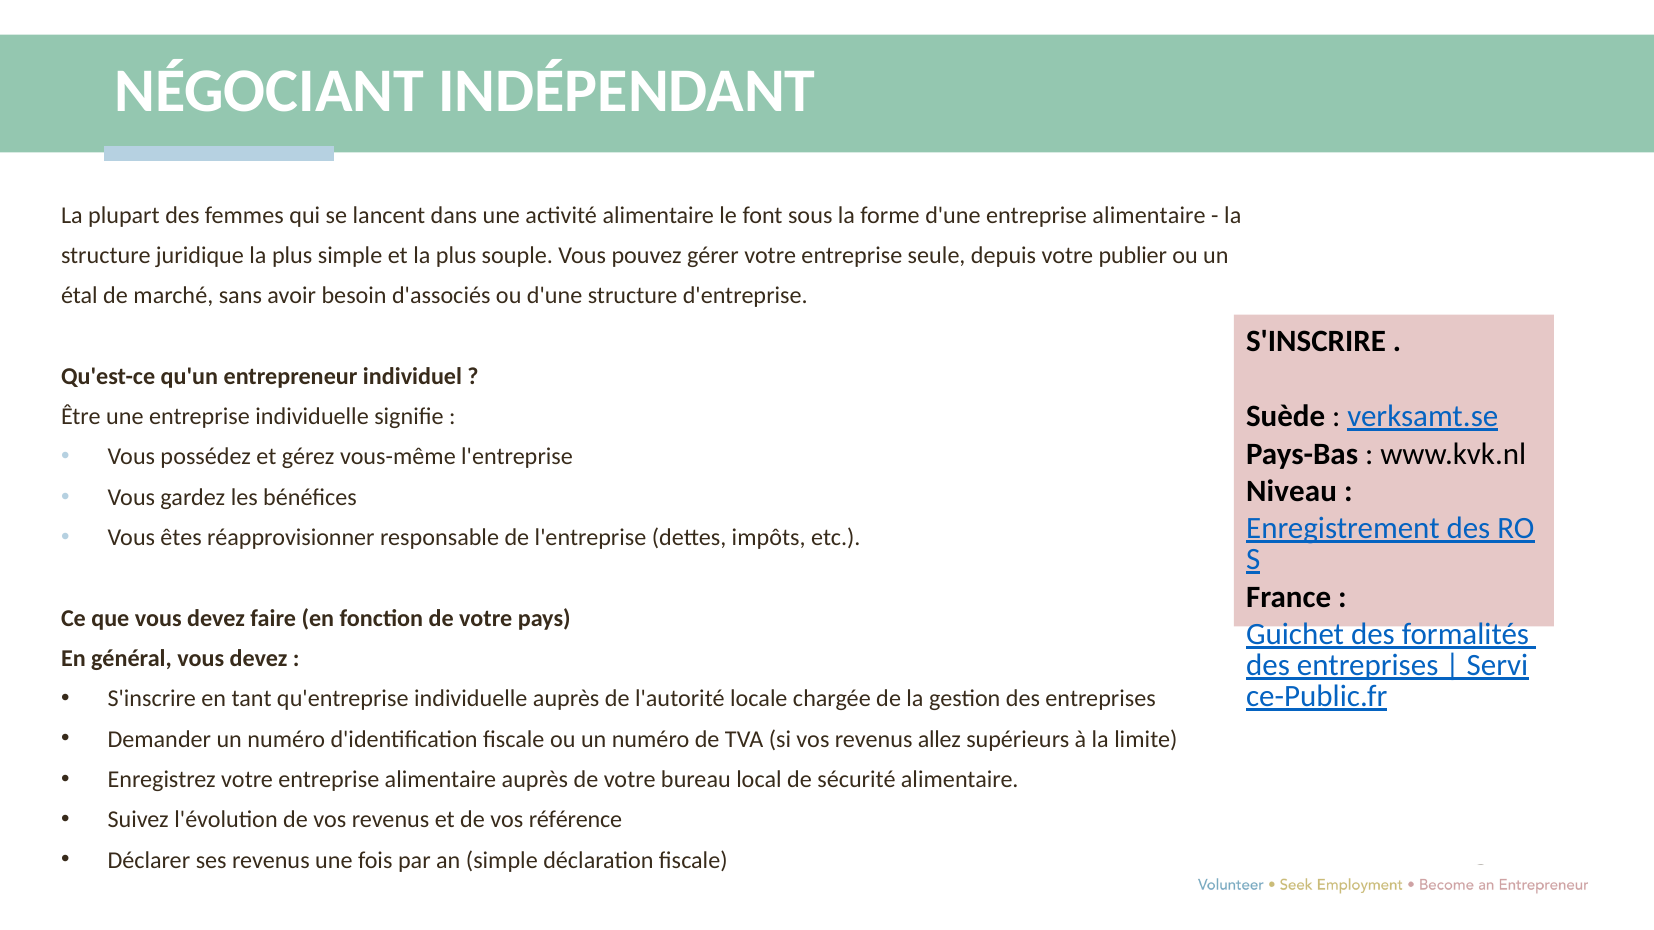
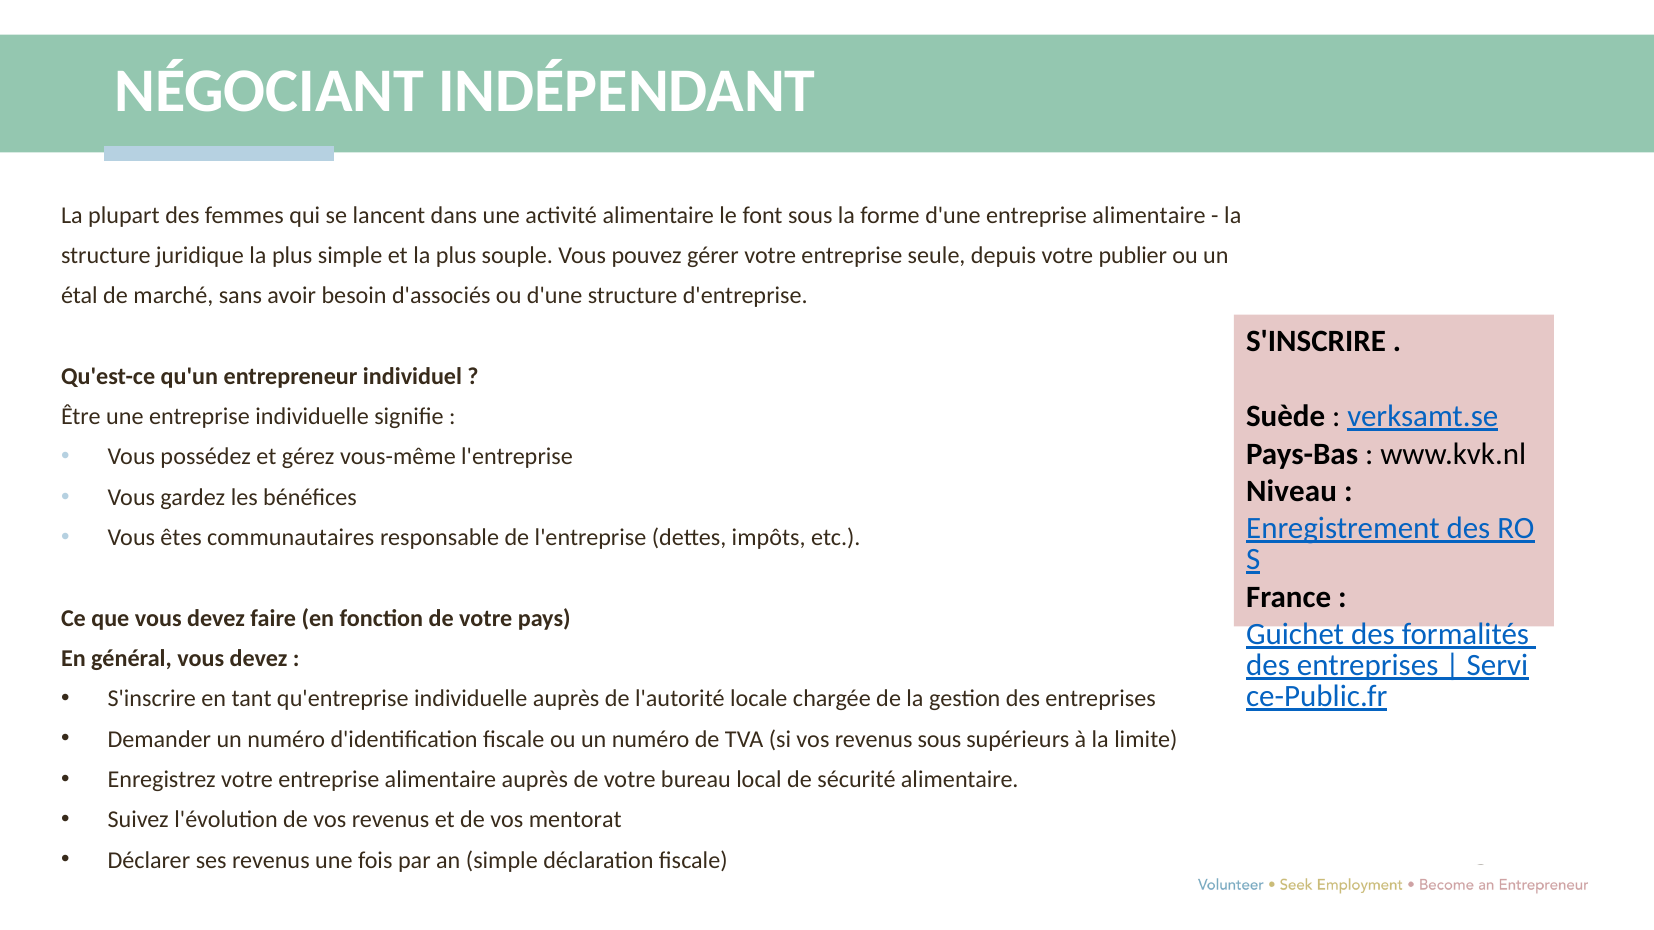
réapprovisionner: réapprovisionner -> communautaires
revenus allez: allez -> sous
référence: référence -> mentorat
